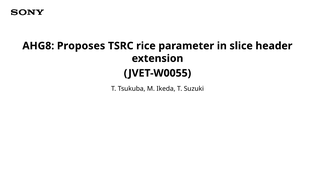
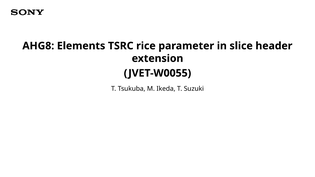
Proposes: Proposes -> Elements
